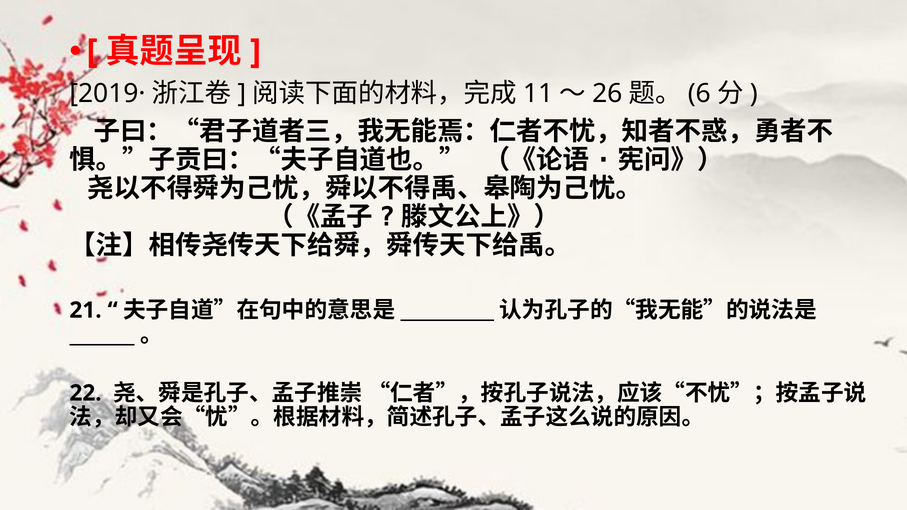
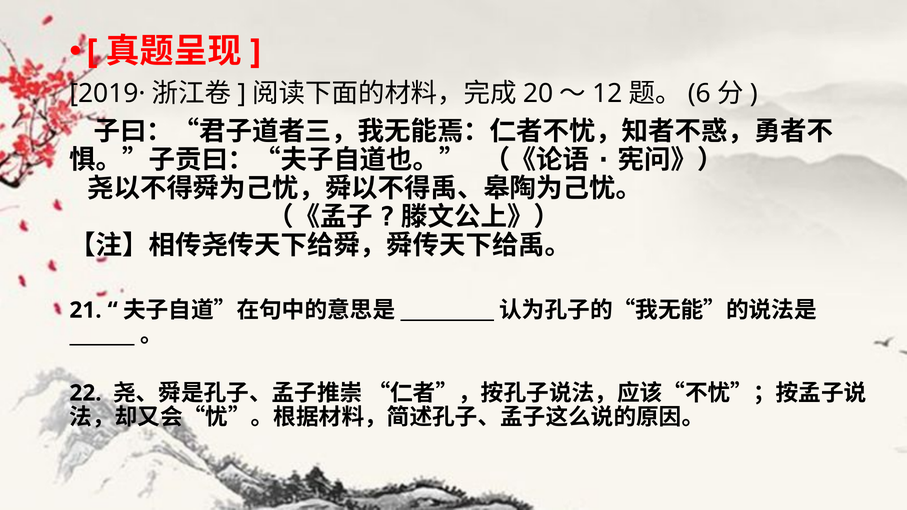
11: 11 -> 20
26: 26 -> 12
